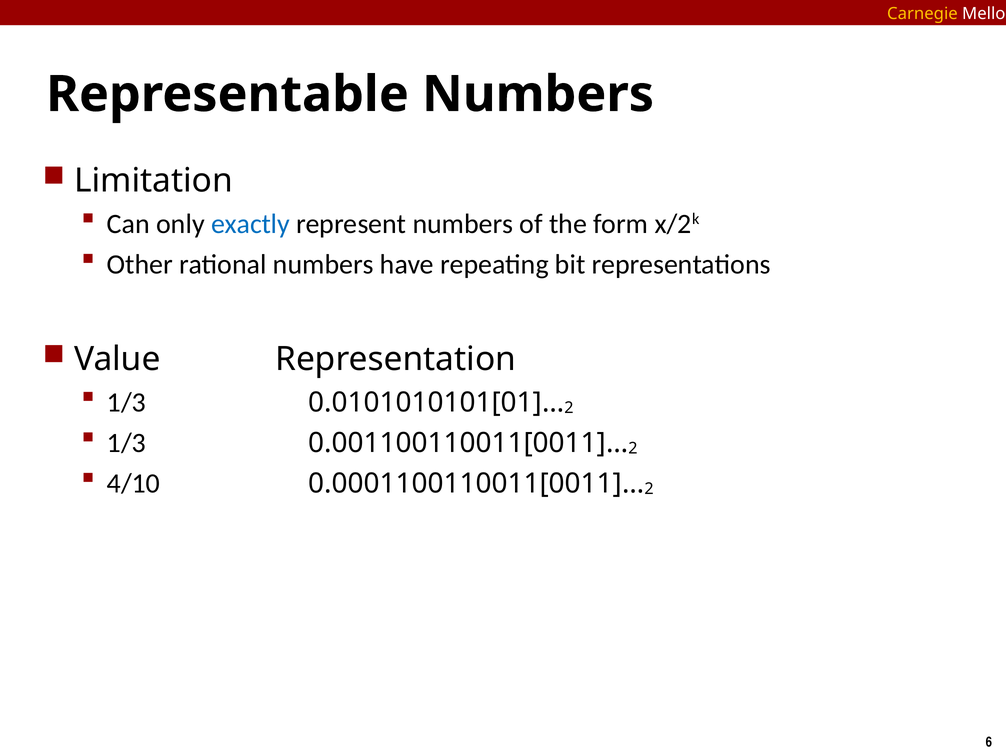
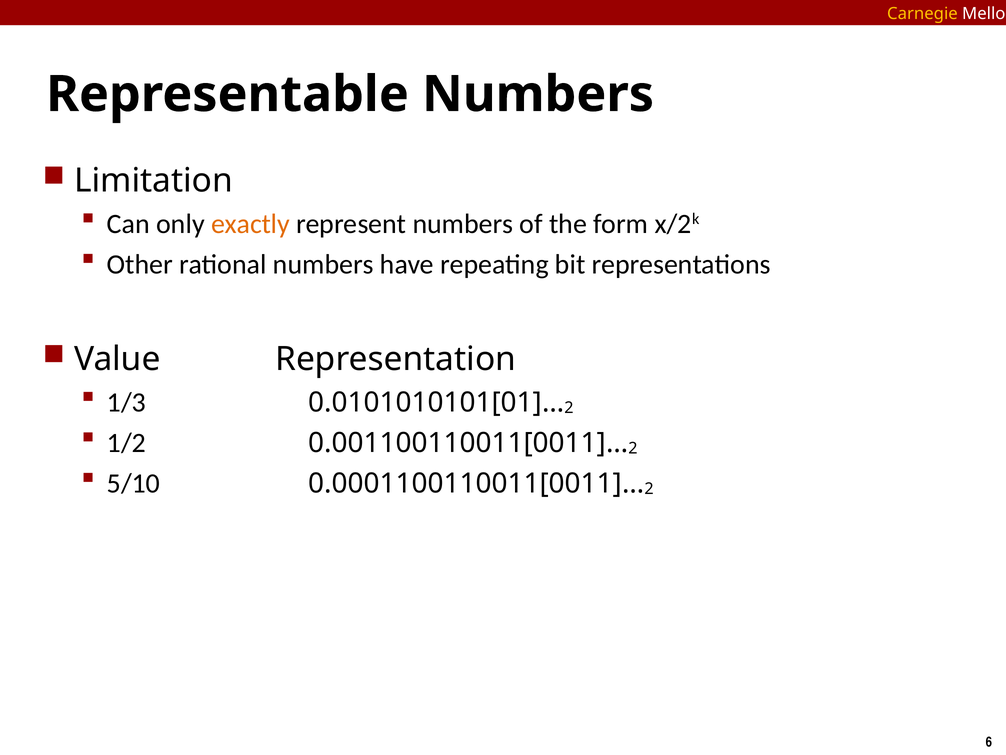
exactly colour: blue -> orange
1/3 at (126, 443): 1/3 -> 1/2
4/10: 4/10 -> 5/10
